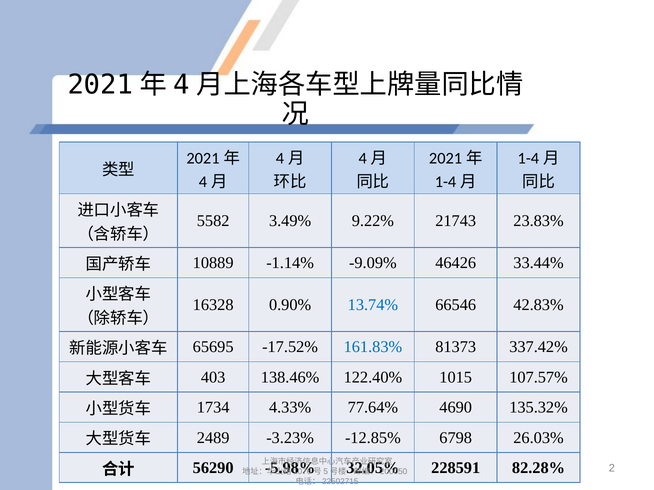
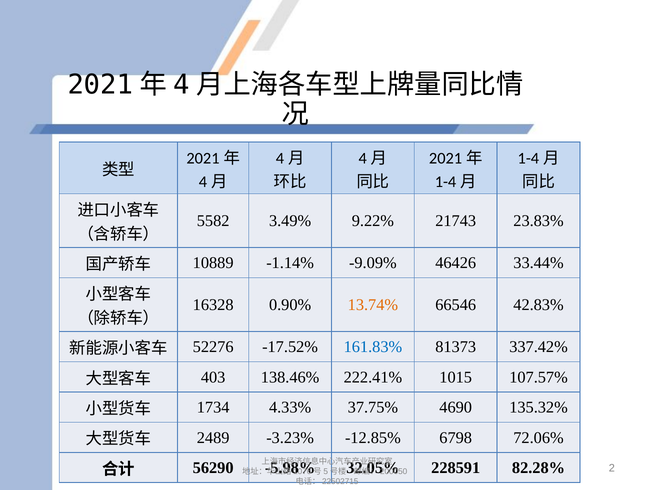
13.74% colour: blue -> orange
65695: 65695 -> 52276
122.40%: 122.40% -> 222.41%
77.64%: 77.64% -> 37.75%
26.03%: 26.03% -> 72.06%
